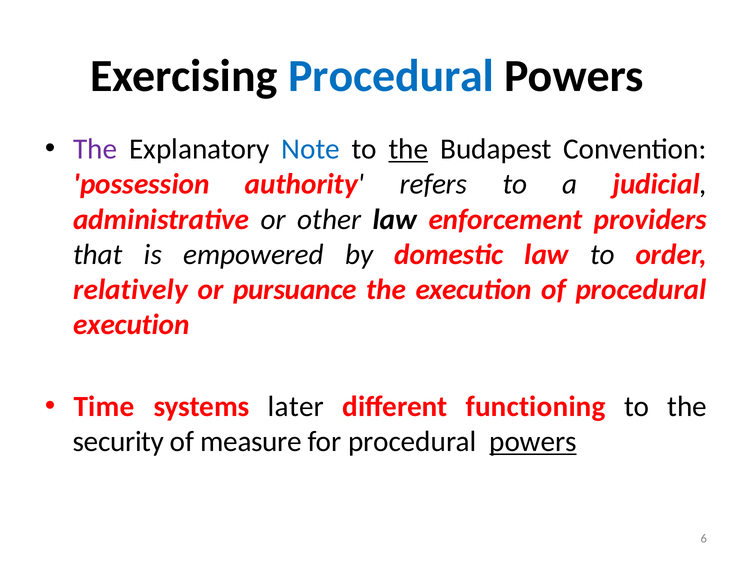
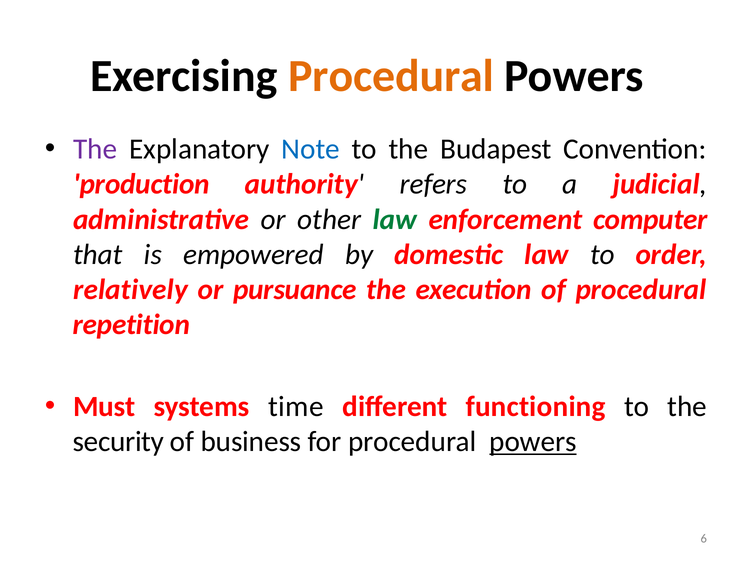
Procedural at (391, 76) colour: blue -> orange
the at (408, 149) underline: present -> none
possession: possession -> production
law at (395, 219) colour: black -> green
providers: providers -> computer
execution at (131, 325): execution -> repetition
Time: Time -> Must
later: later -> time
measure: measure -> business
